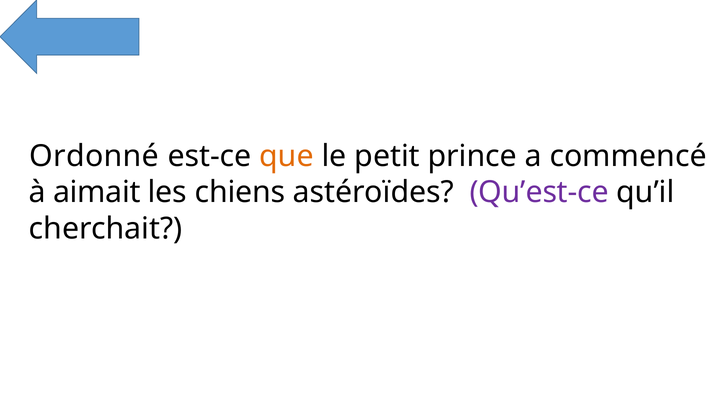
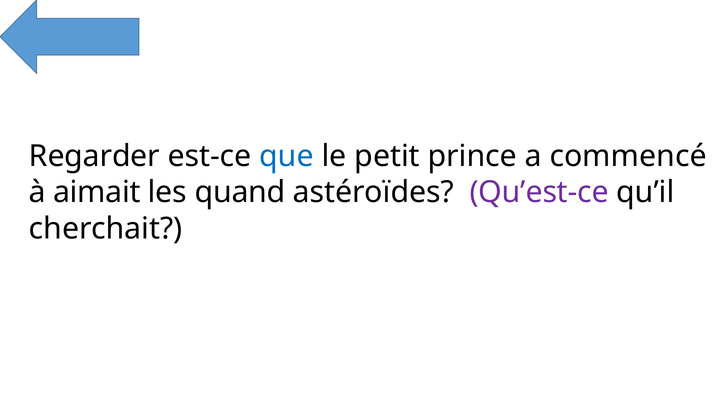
Ordonné: Ordonné -> Regarder
que colour: orange -> blue
chiens: chiens -> quand
